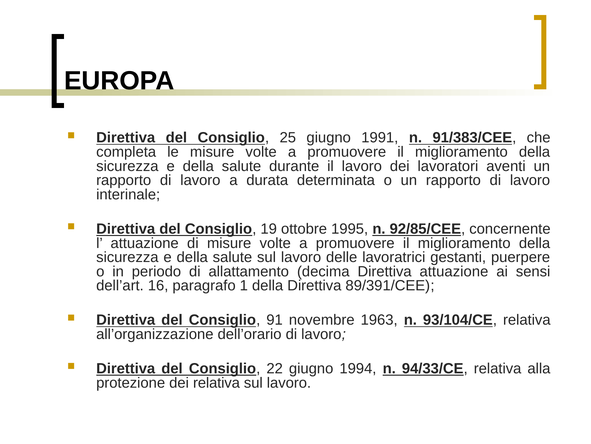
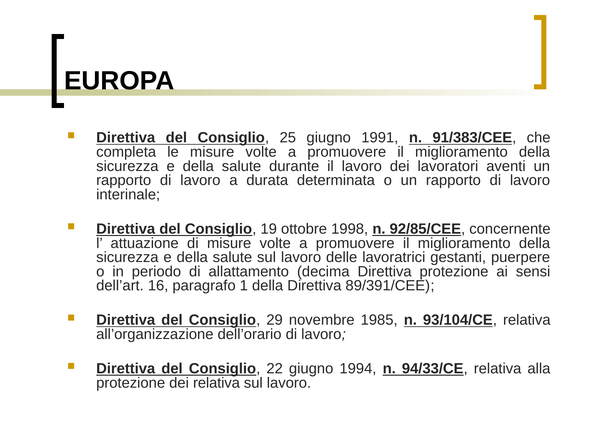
1995: 1995 -> 1998
Direttiva attuazione: attuazione -> protezione
91: 91 -> 29
1963: 1963 -> 1985
